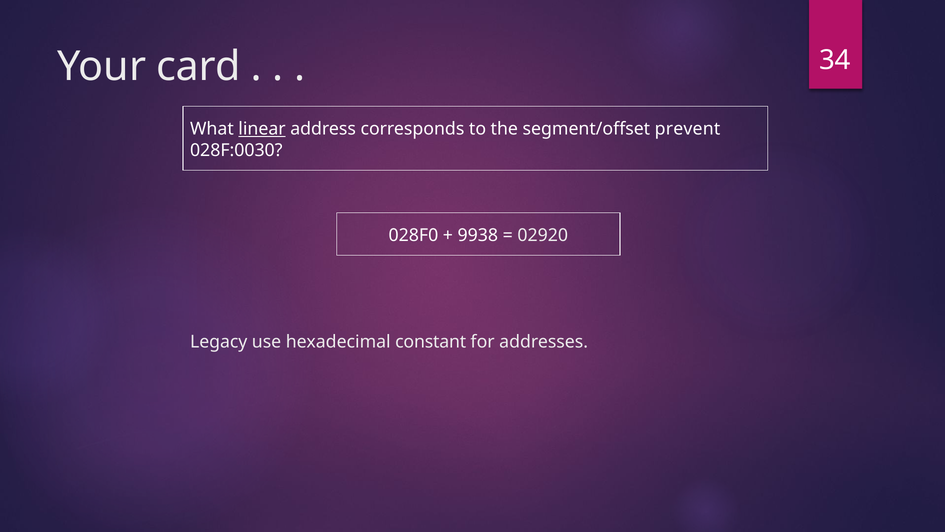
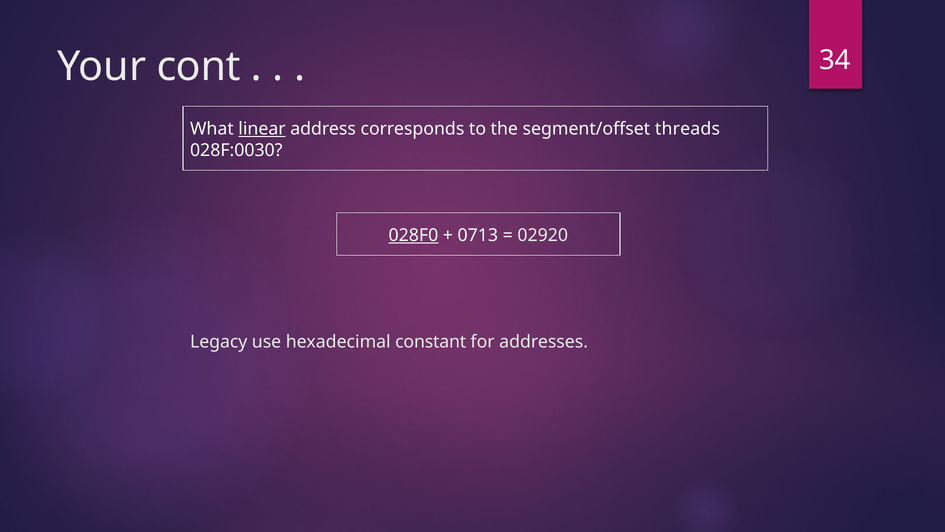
card: card -> cont
prevent: prevent -> threads
028F0 underline: none -> present
9938: 9938 -> 0713
